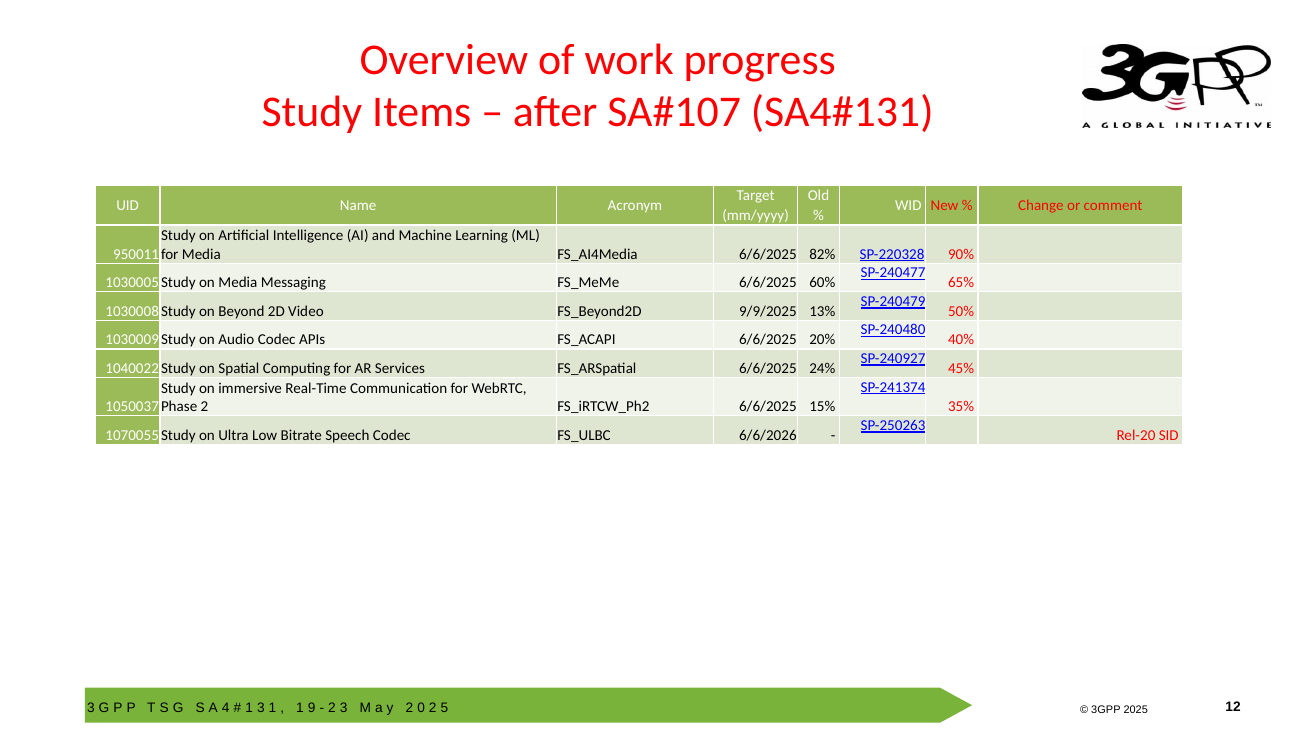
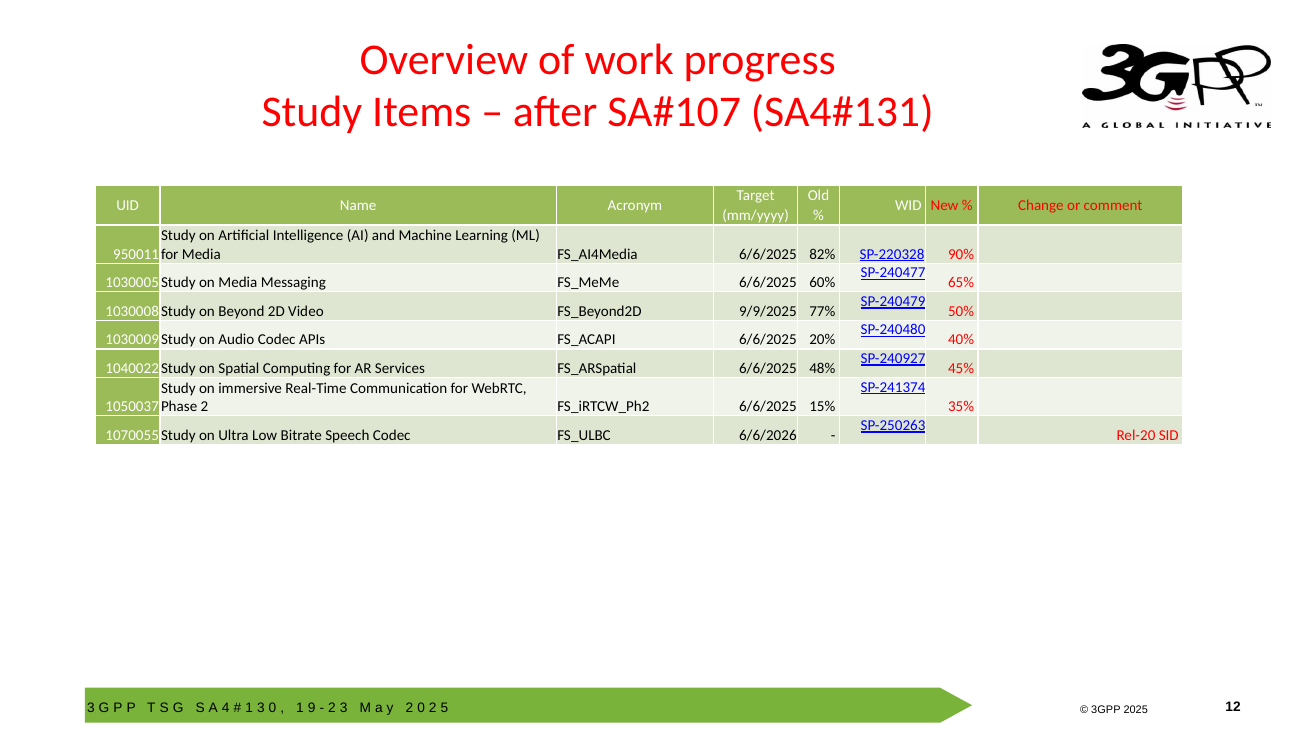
13%: 13% -> 77%
24%: 24% -> 48%
1 at (272, 707): 1 -> 0
